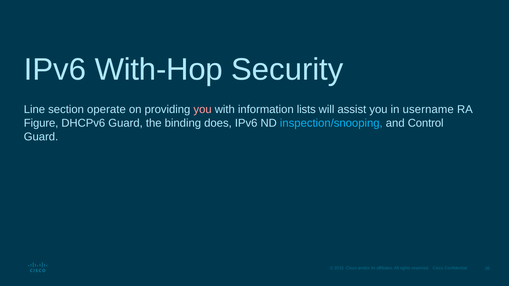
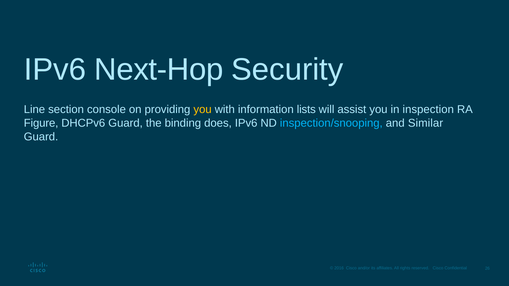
With-Hop: With-Hop -> Next-Hop
operate: operate -> console
you at (203, 110) colour: pink -> yellow
username: username -> inspection
Control: Control -> Similar
